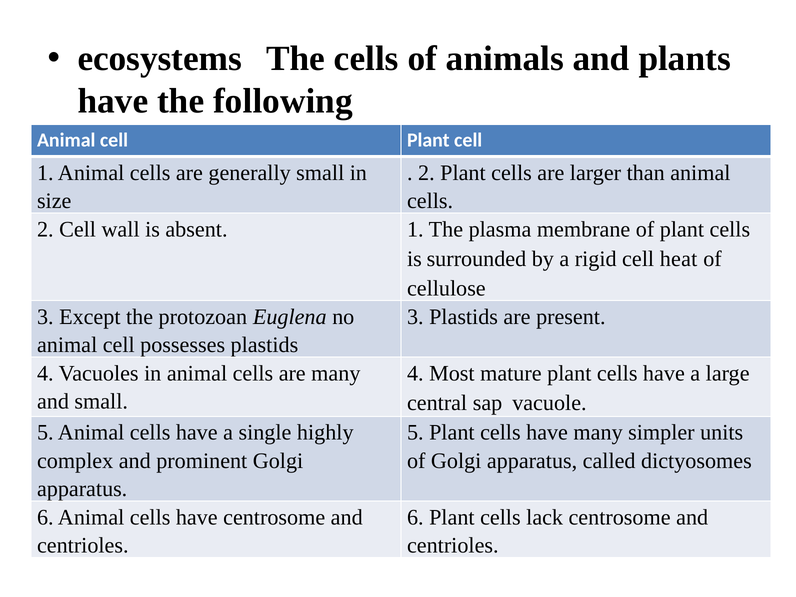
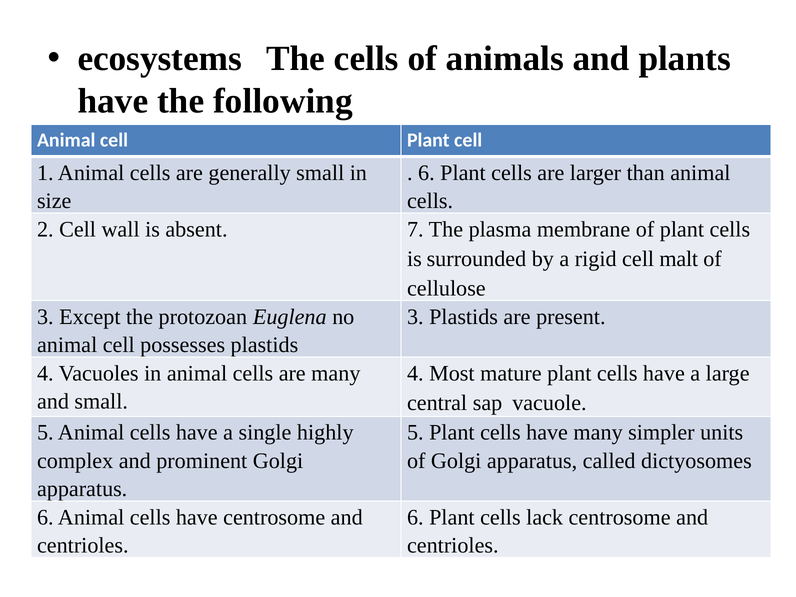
2 at (426, 173): 2 -> 6
absent 1: 1 -> 7
heat: heat -> malt
